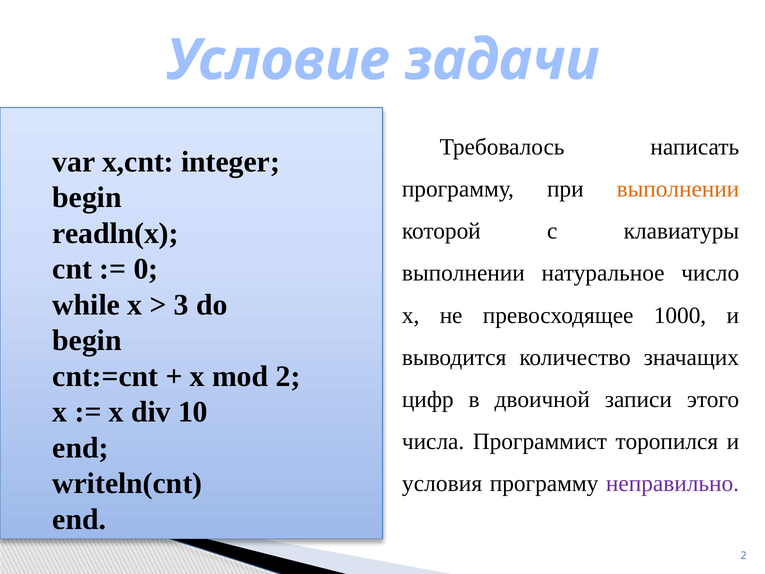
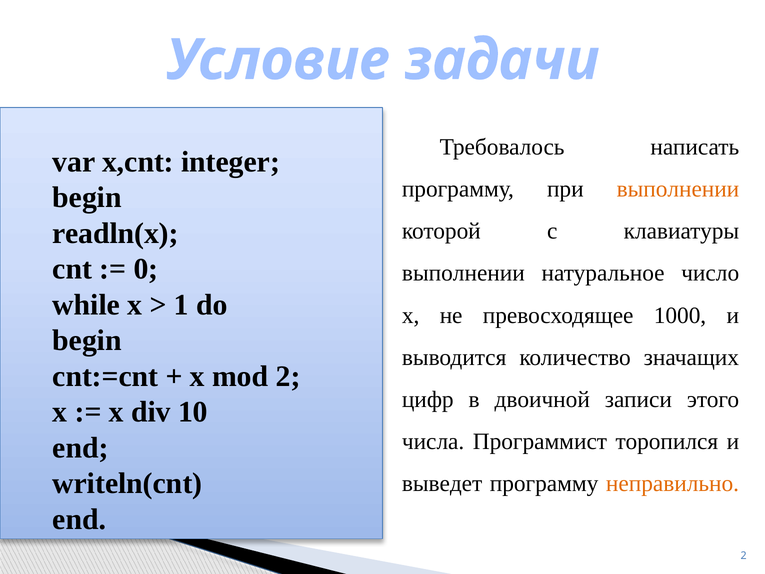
3: 3 -> 1
условия: условия -> выведет
неправильно colour: purple -> orange
